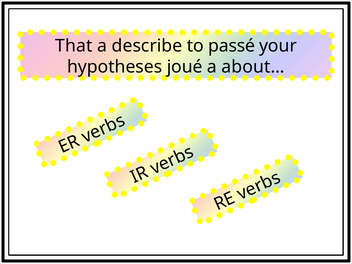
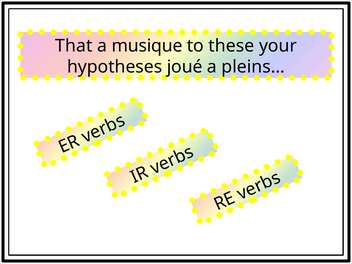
describe: describe -> musique
passé: passé -> these
about…: about… -> pleins…
